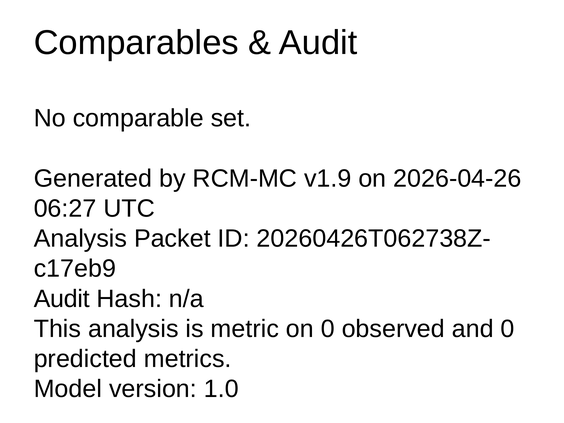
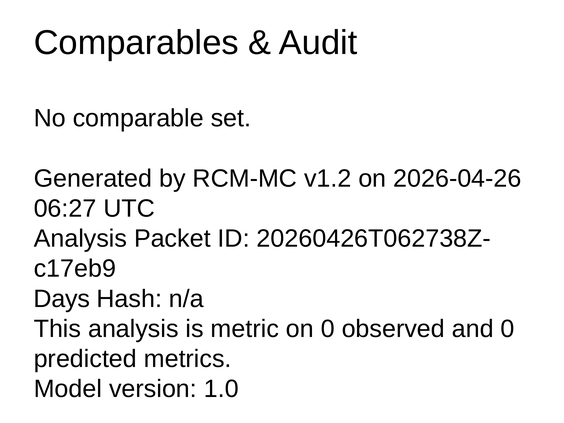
v1.9: v1.9 -> v1.2
Audit at (62, 299): Audit -> Days
